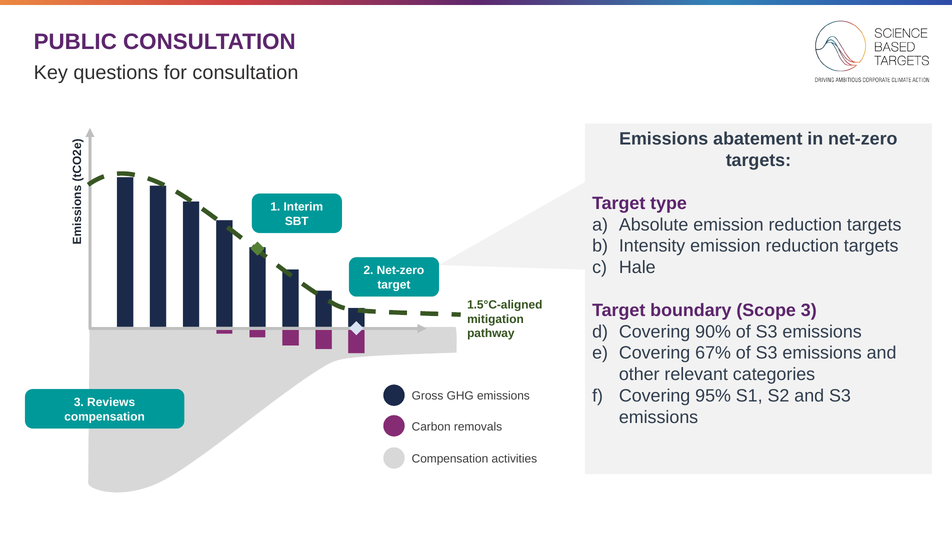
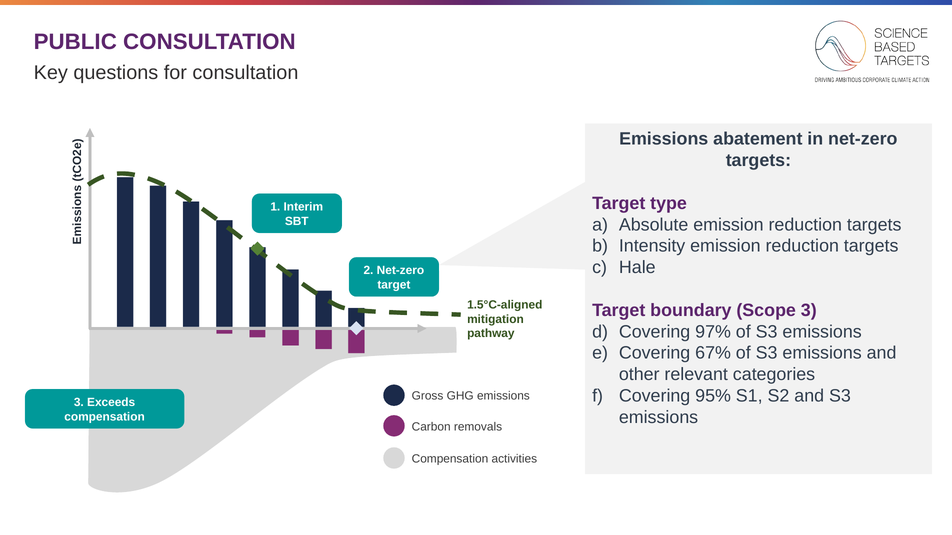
90%: 90% -> 97%
Reviews: Reviews -> Exceeds
